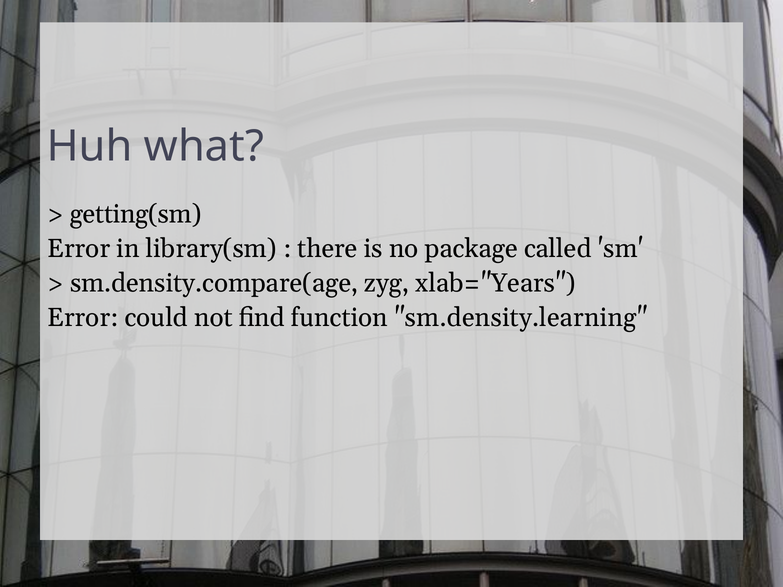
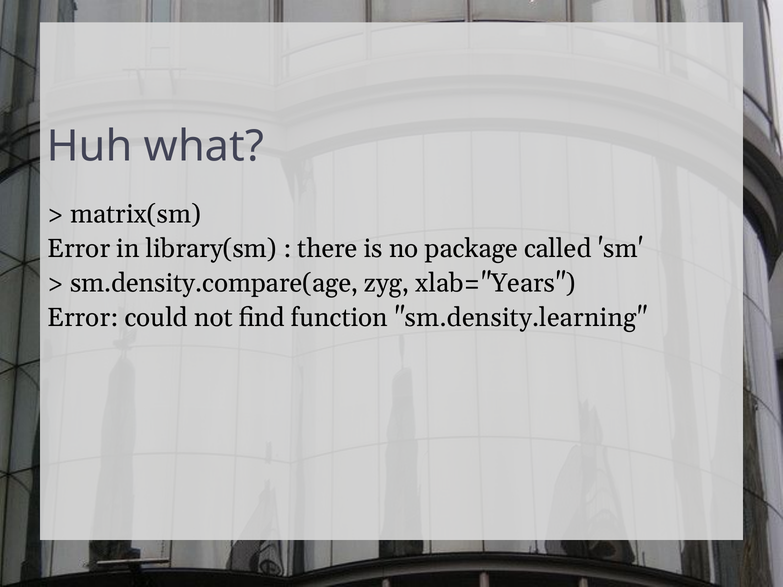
getting(sm: getting(sm -> matrix(sm
